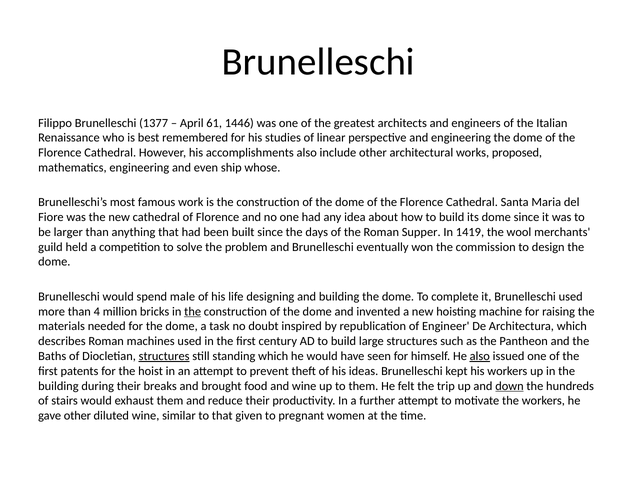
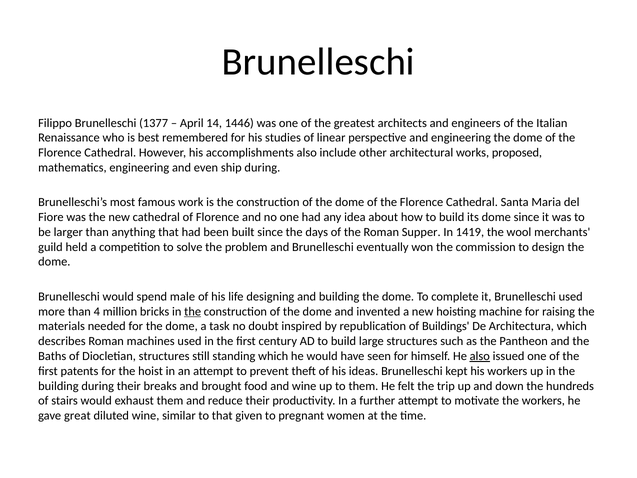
61: 61 -> 14
ship whose: whose -> during
Engineer: Engineer -> Buildings
structures at (164, 356) underline: present -> none
down underline: present -> none
gave other: other -> great
